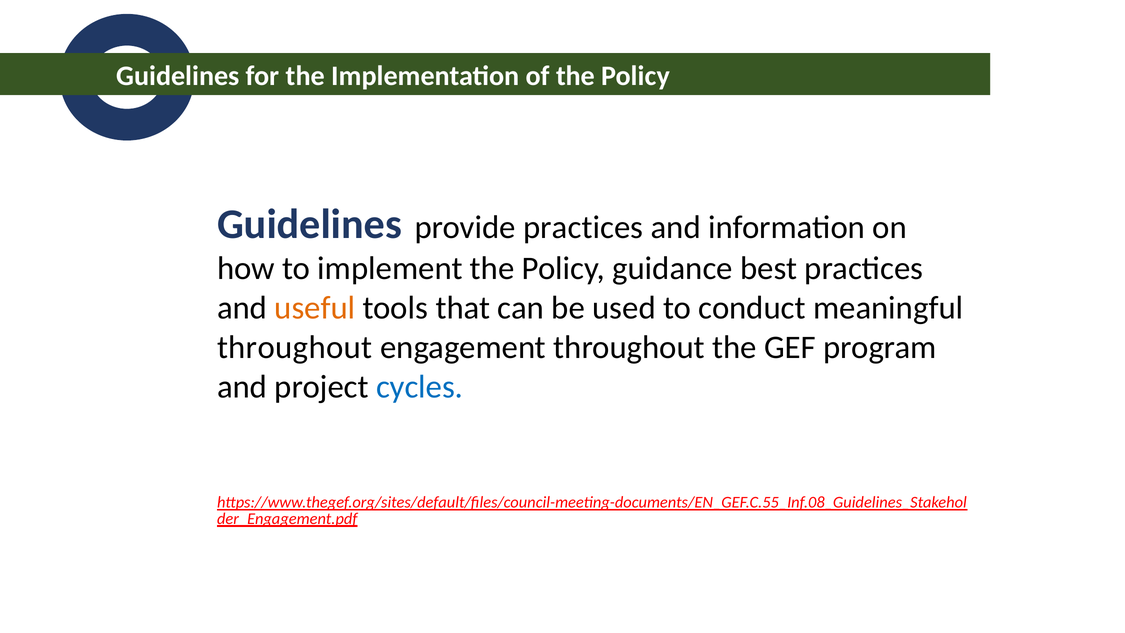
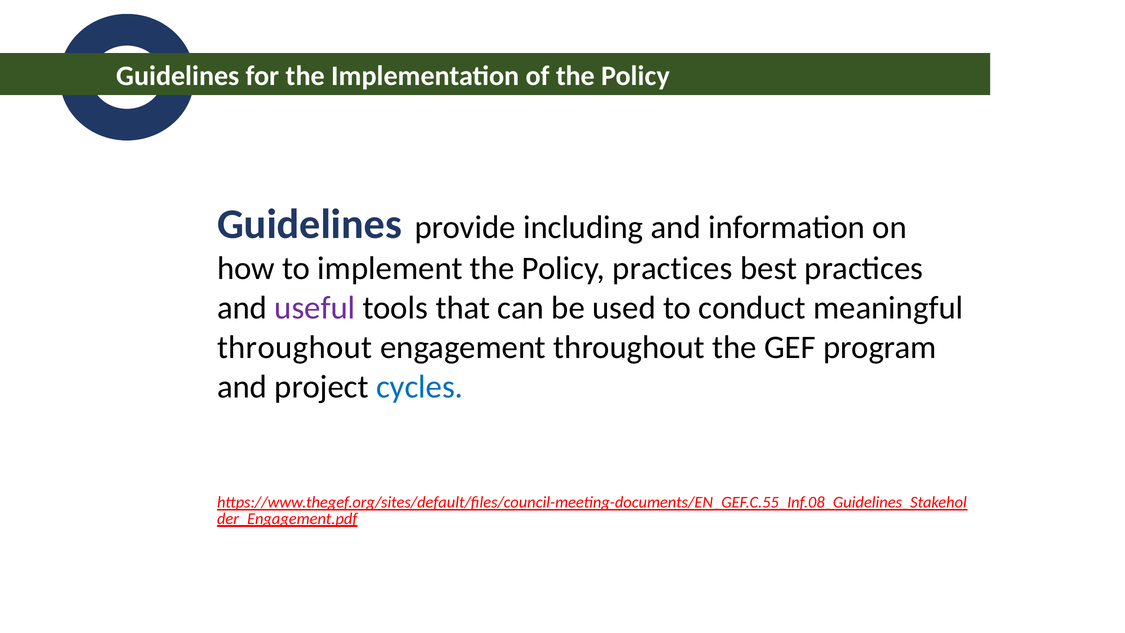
provide practices: practices -> including
Policy guidance: guidance -> practices
useful colour: orange -> purple
